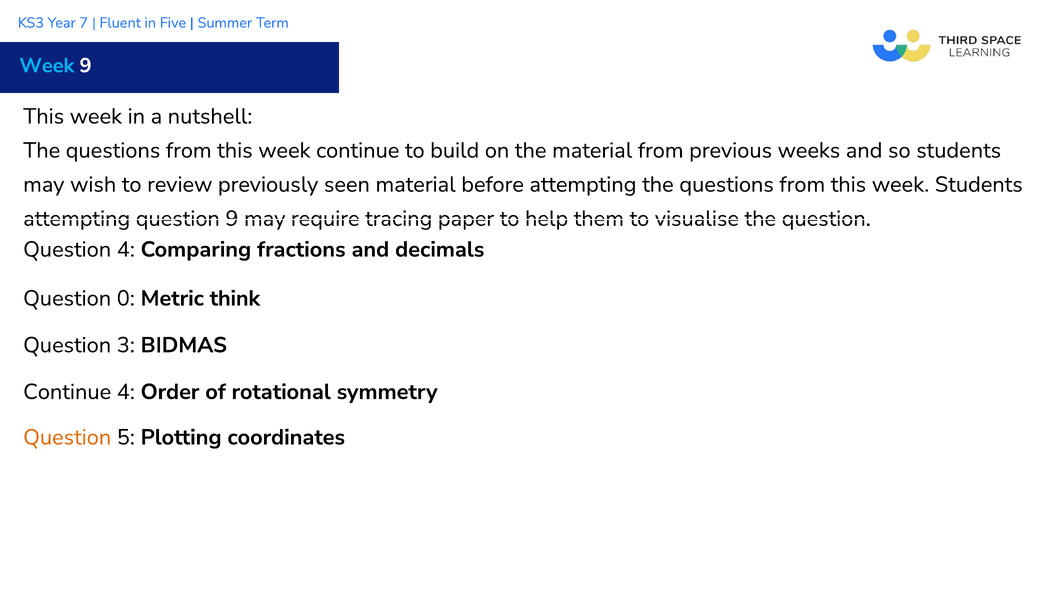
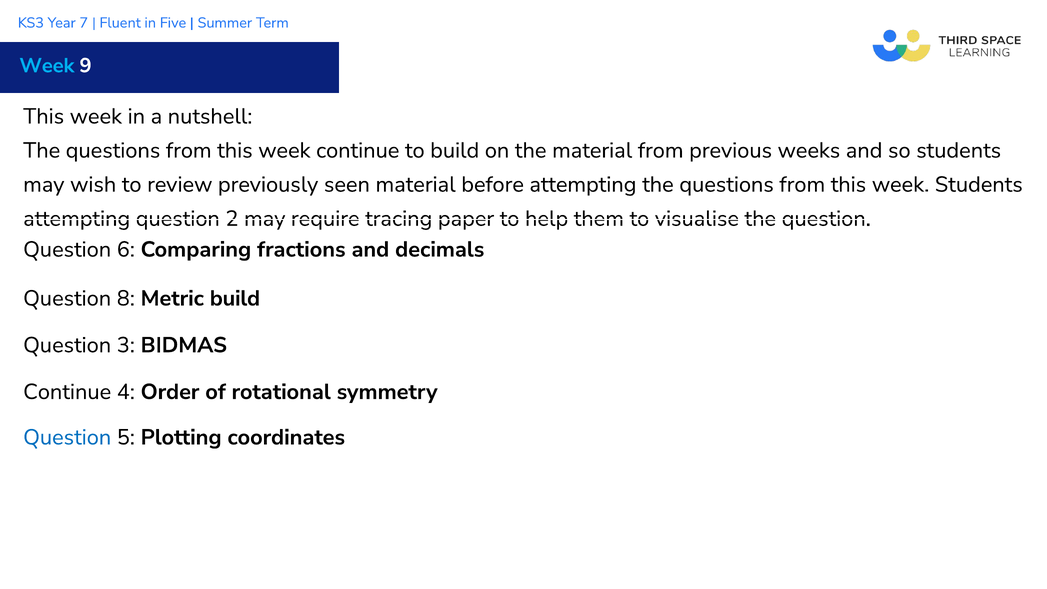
question 9: 9 -> 2
Question 4: 4 -> 6
0: 0 -> 8
Metric think: think -> build
Question at (67, 437) colour: orange -> blue
